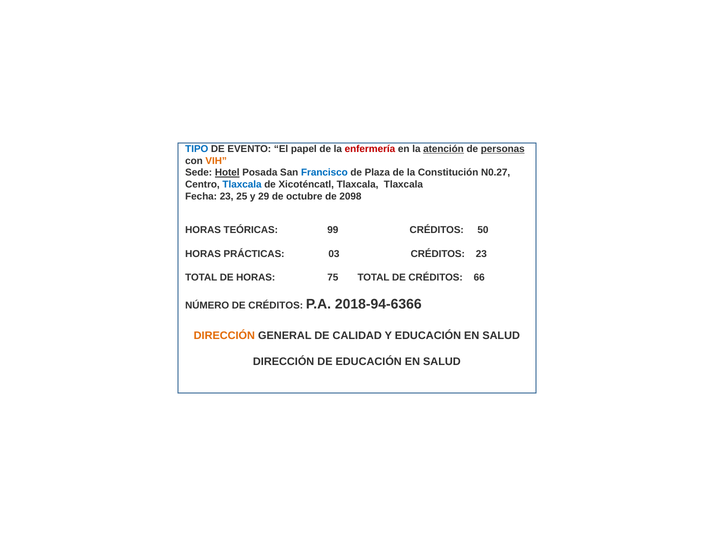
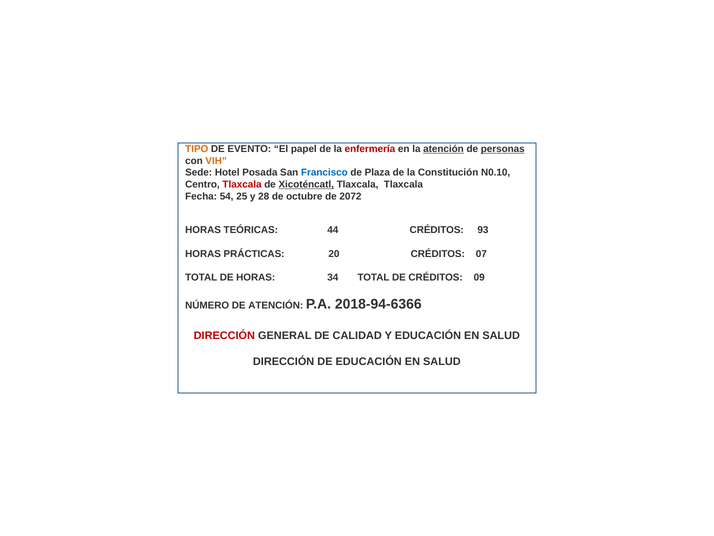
TIPO colour: blue -> orange
Hotel underline: present -> none
N0.27: N0.27 -> N0.10
Tlaxcala at (242, 184) colour: blue -> red
Xicoténcatl underline: none -> present
Fecha 23: 23 -> 54
29: 29 -> 28
2098: 2098 -> 2072
99: 99 -> 44
50: 50 -> 93
03: 03 -> 20
CRÉDITOS 23: 23 -> 07
75: 75 -> 34
66: 66 -> 09
NÚMERO DE CRÉDITOS: CRÉDITOS -> ATENCIÓN
DIRECCIÓN at (224, 335) colour: orange -> red
